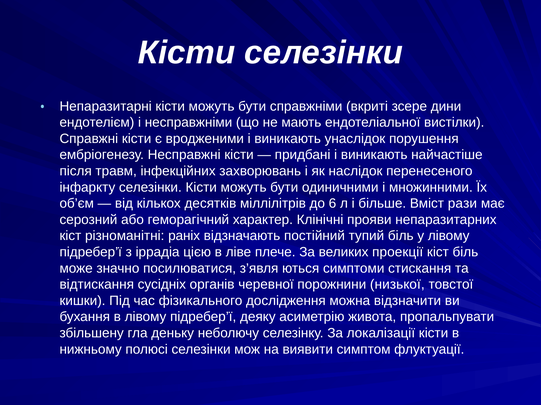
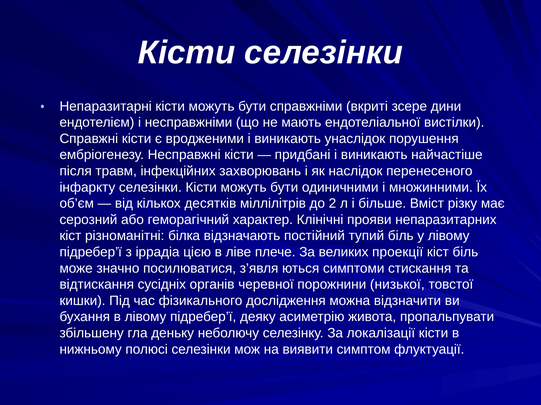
6: 6 -> 2
рази: рази -> різку
раніх: раніх -> білка
